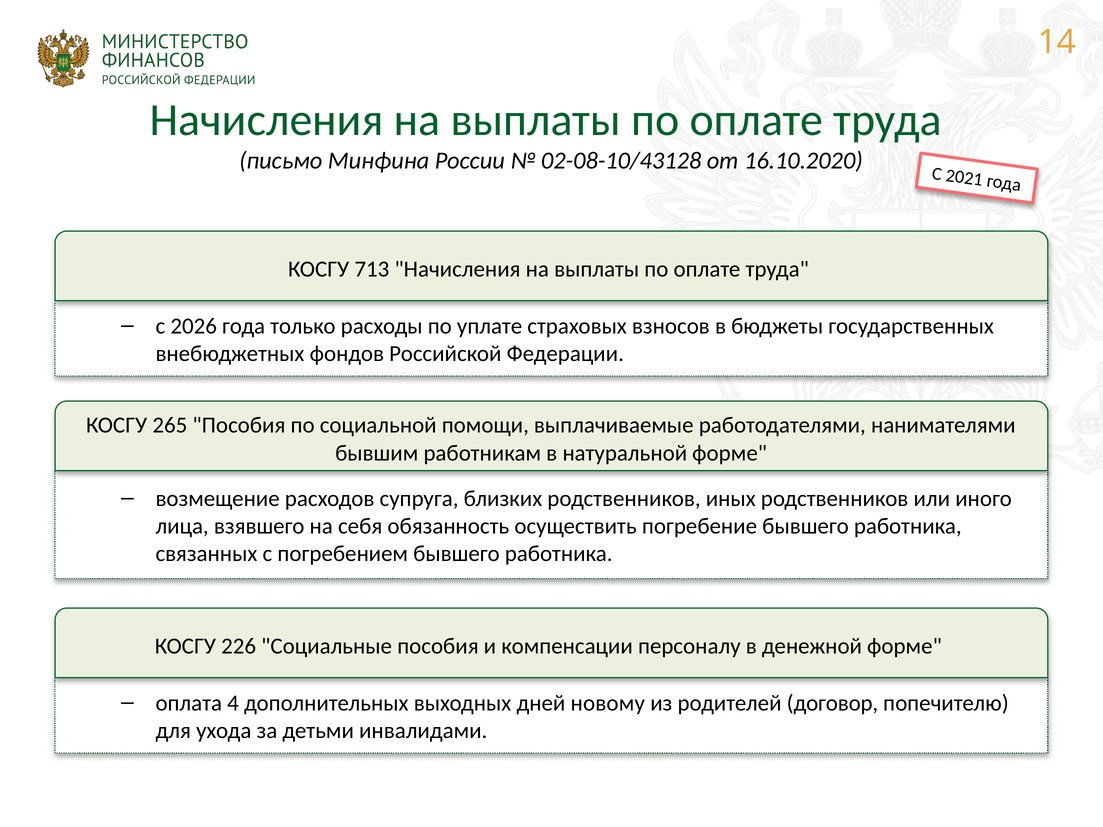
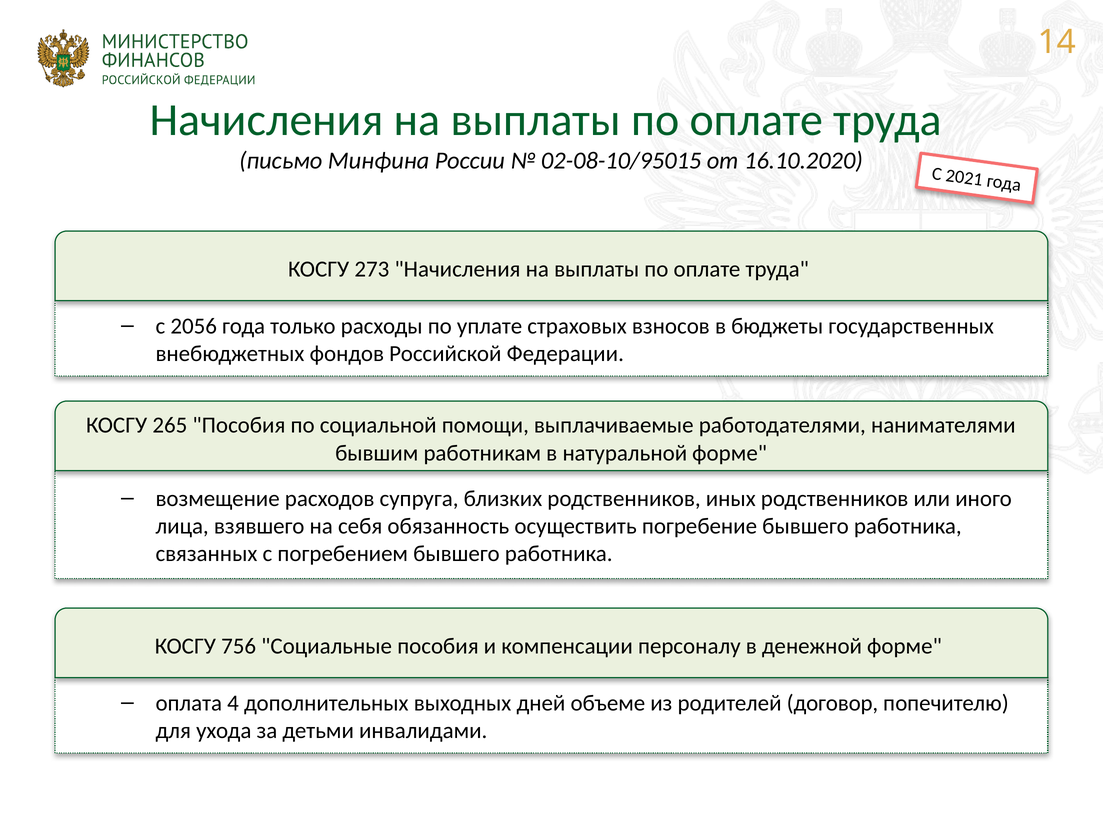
02-08-10/43128: 02-08-10/43128 -> 02-08-10/95015
713: 713 -> 273
2026: 2026 -> 2056
226: 226 -> 756
новому: новому -> объеме
